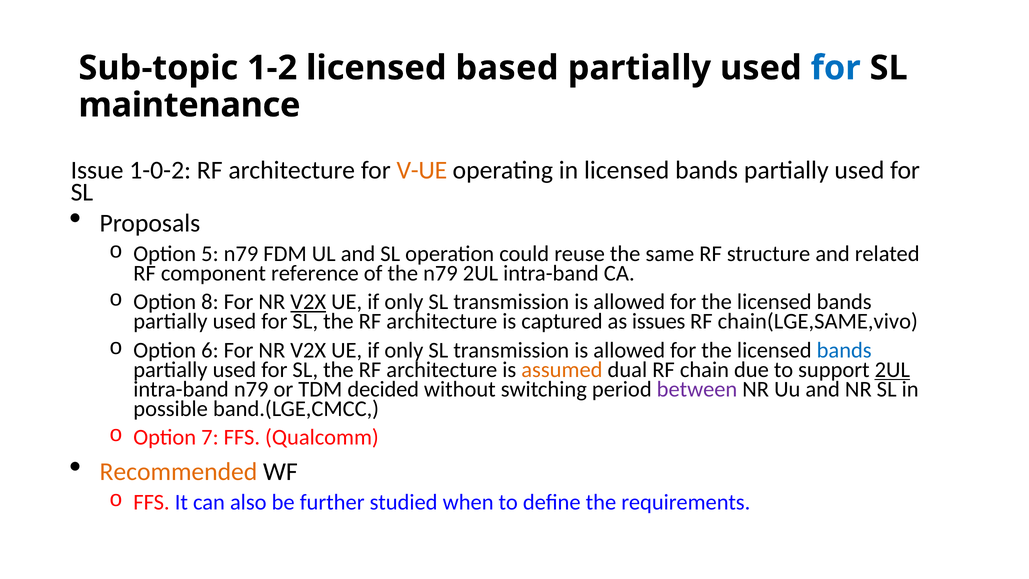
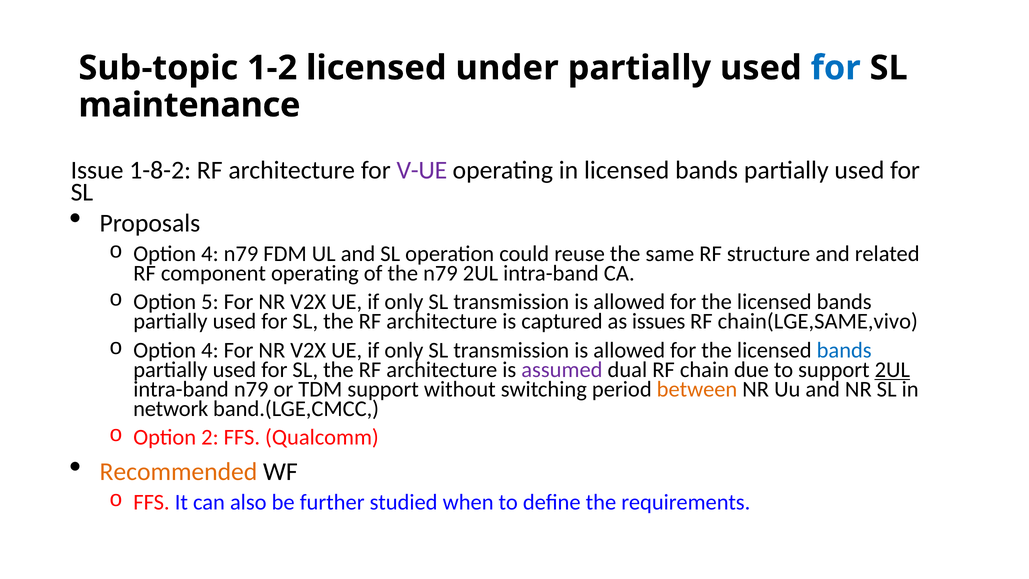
based: based -> under
1-0-2: 1-0-2 -> 1-8-2
V-UE colour: orange -> purple
5 at (210, 254): 5 -> 4
component reference: reference -> operating
8: 8 -> 5
V2X at (308, 302) underline: present -> none
6 at (210, 350): 6 -> 4
assumed colour: orange -> purple
TDM decided: decided -> support
between colour: purple -> orange
possible: possible -> network
7: 7 -> 2
